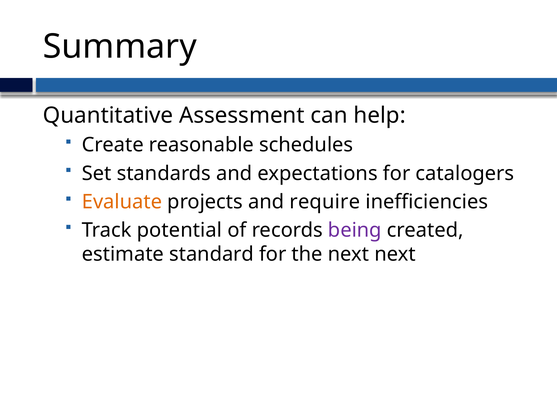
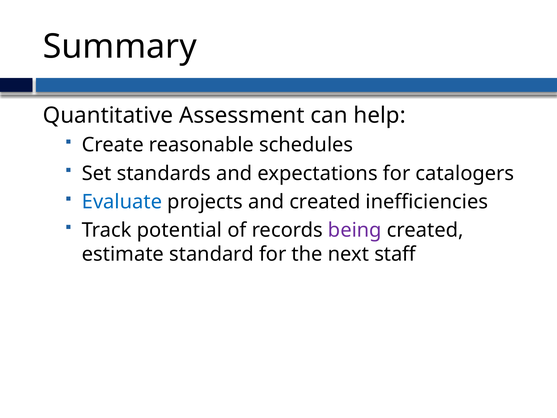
Evaluate colour: orange -> blue
and require: require -> created
next next: next -> staff
